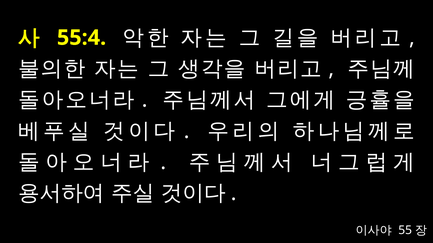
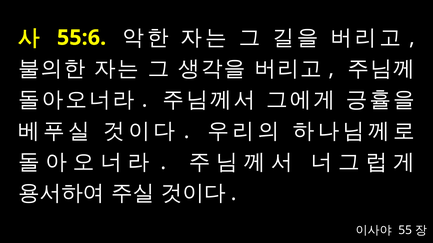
55:4: 55:4 -> 55:6
